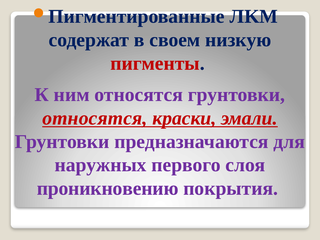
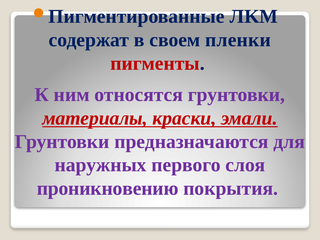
низкую: низкую -> пленки
относятся at (95, 118): относятся -> материалы
